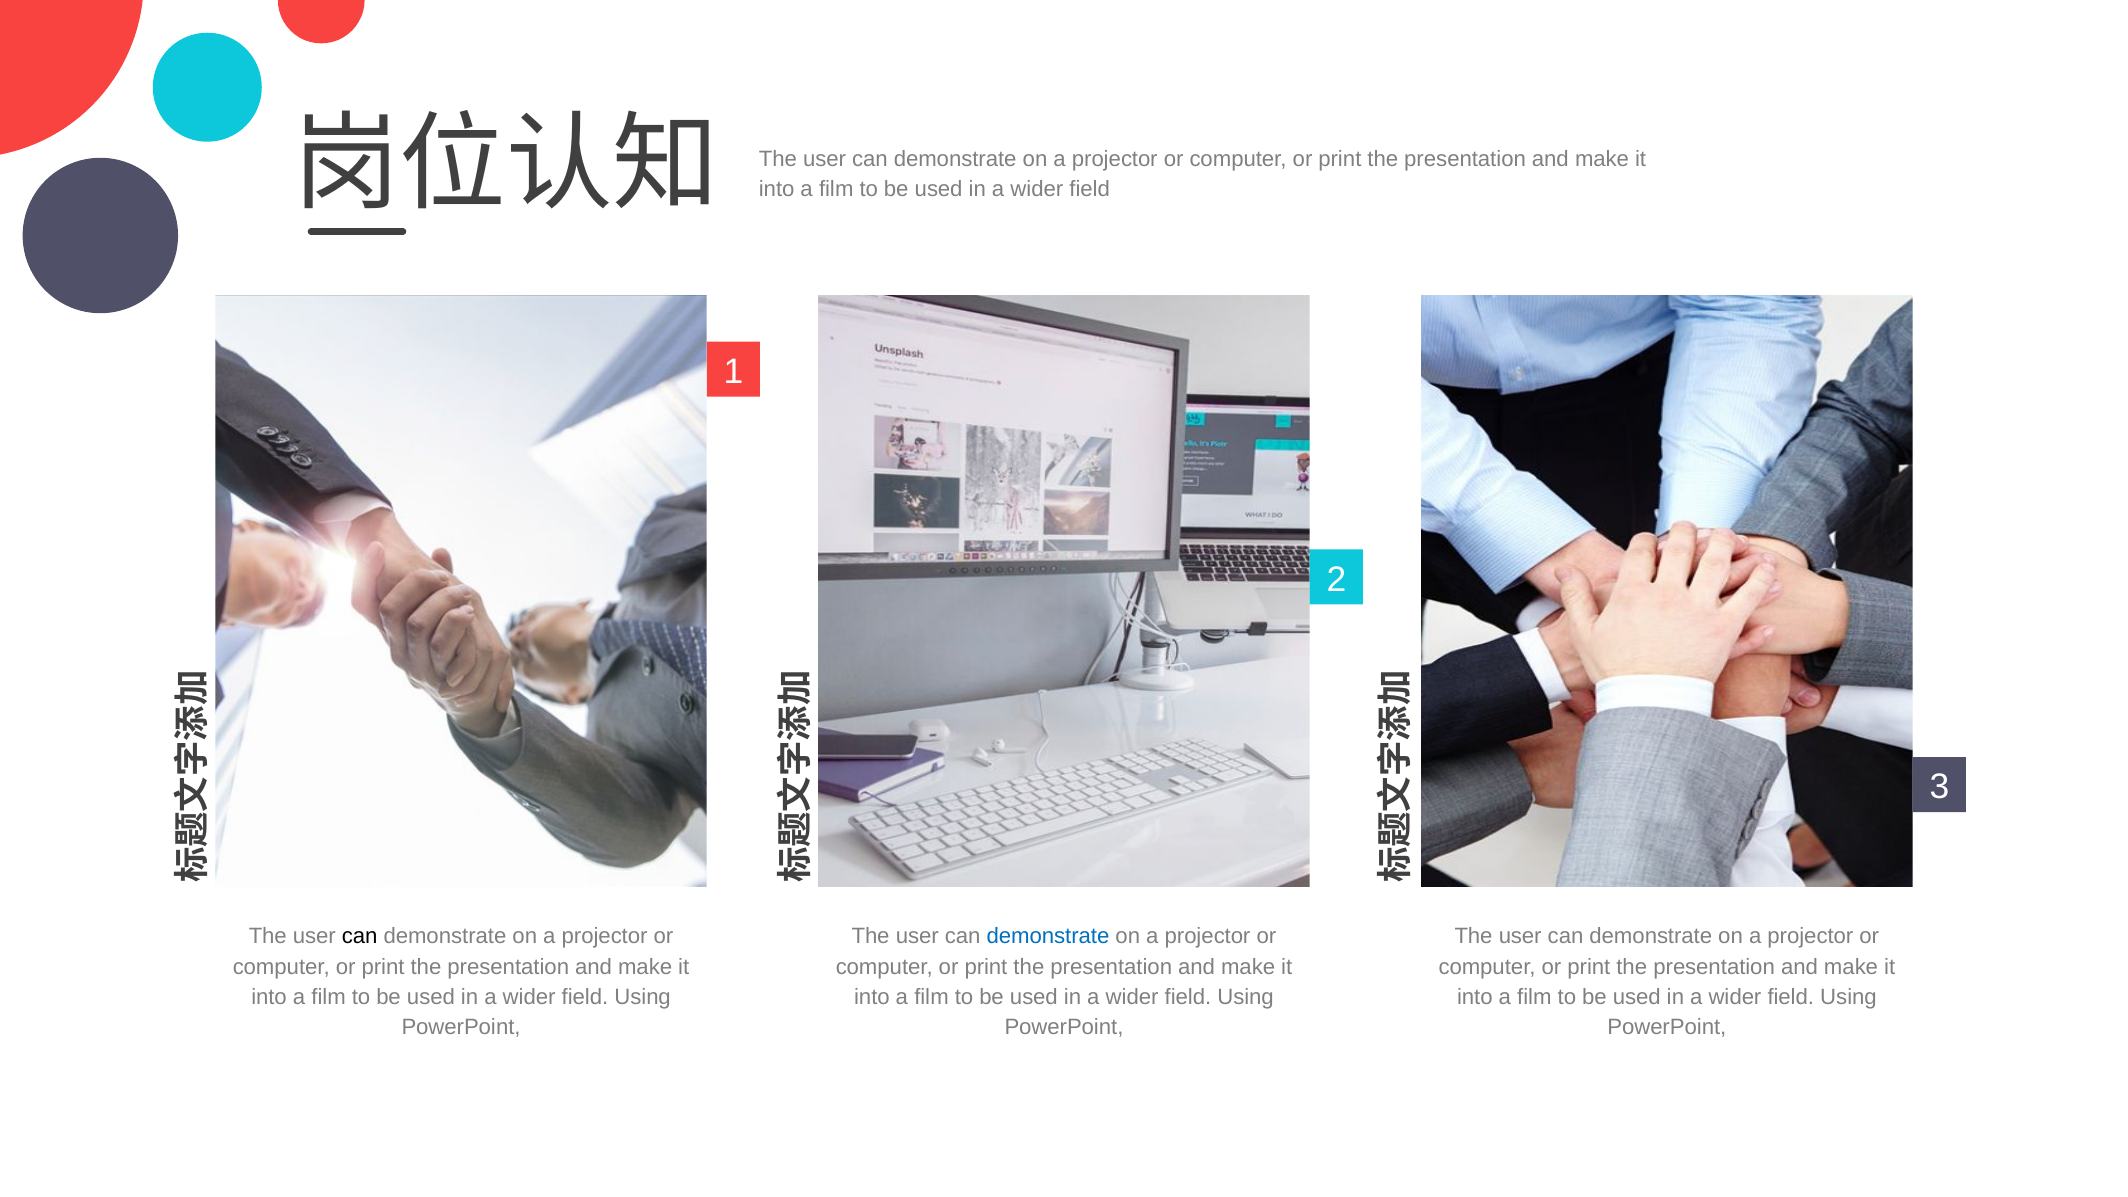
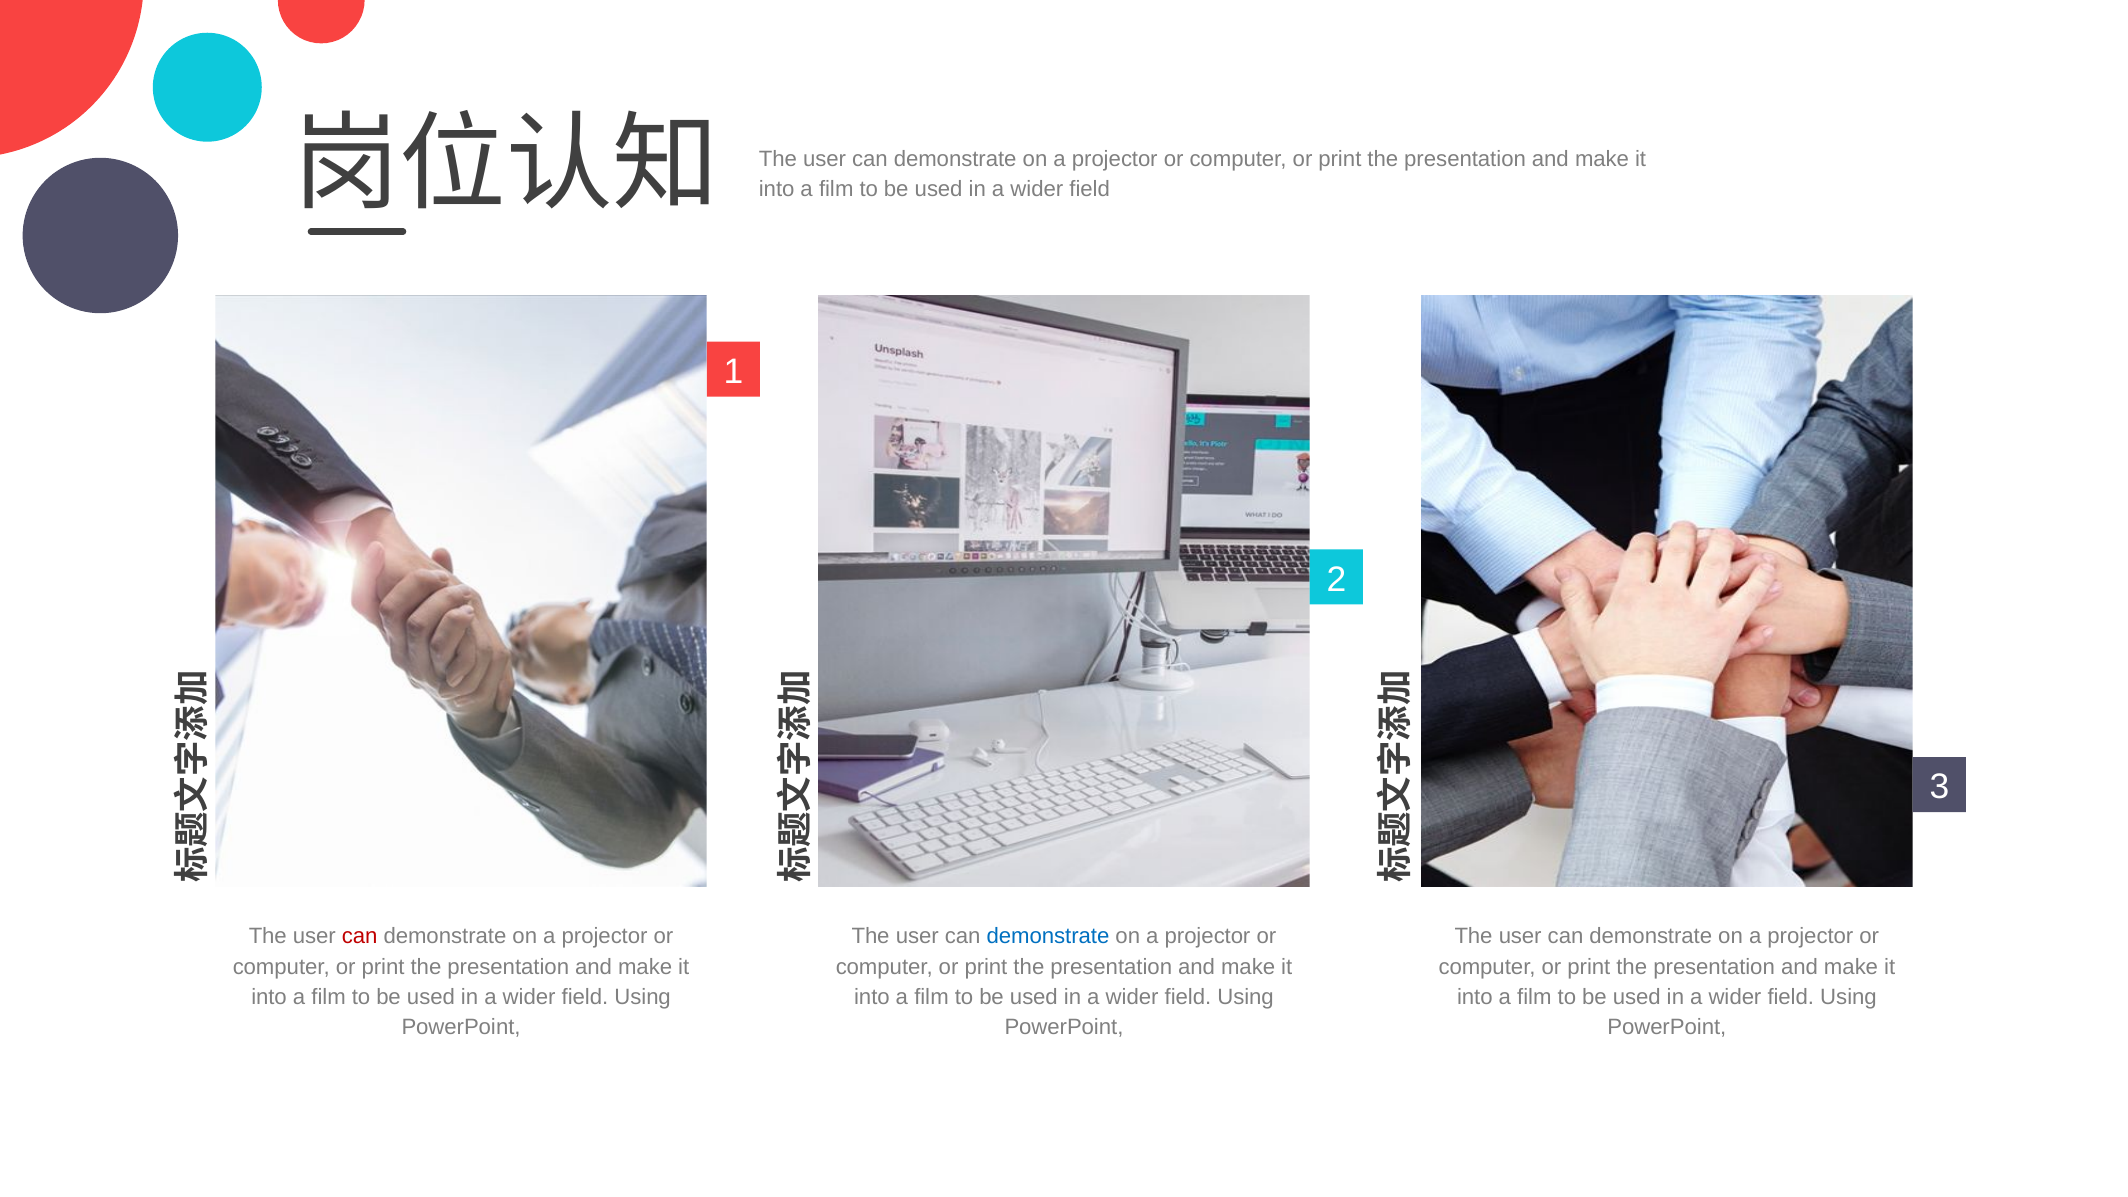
can at (360, 937) colour: black -> red
